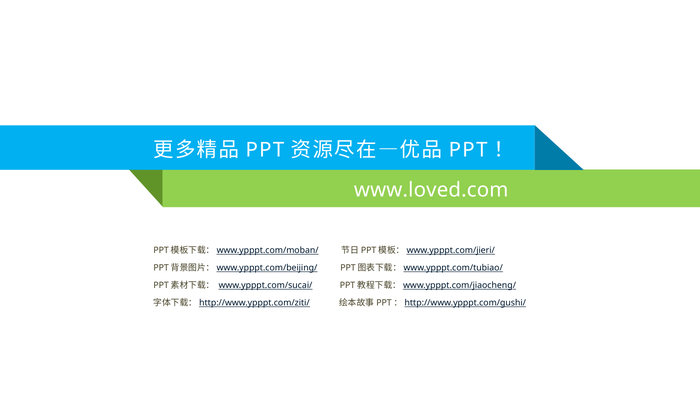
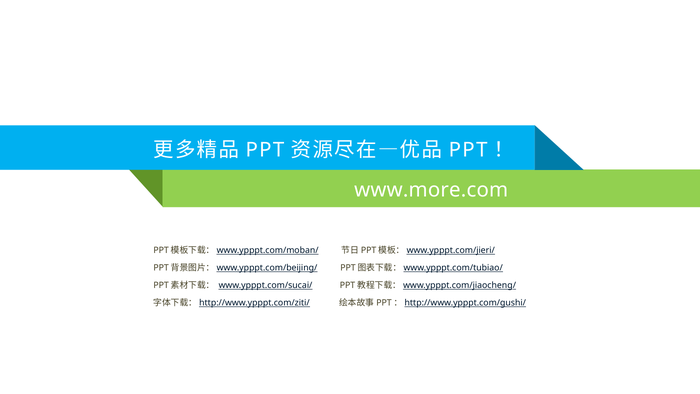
www.loved.com: www.loved.com -> www.more.com
